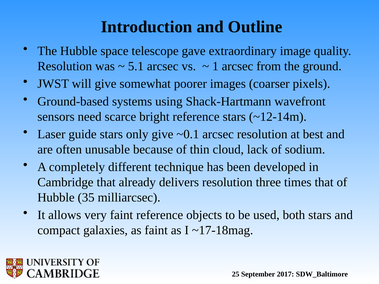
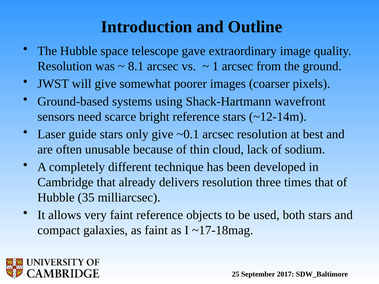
5.1: 5.1 -> 8.1
